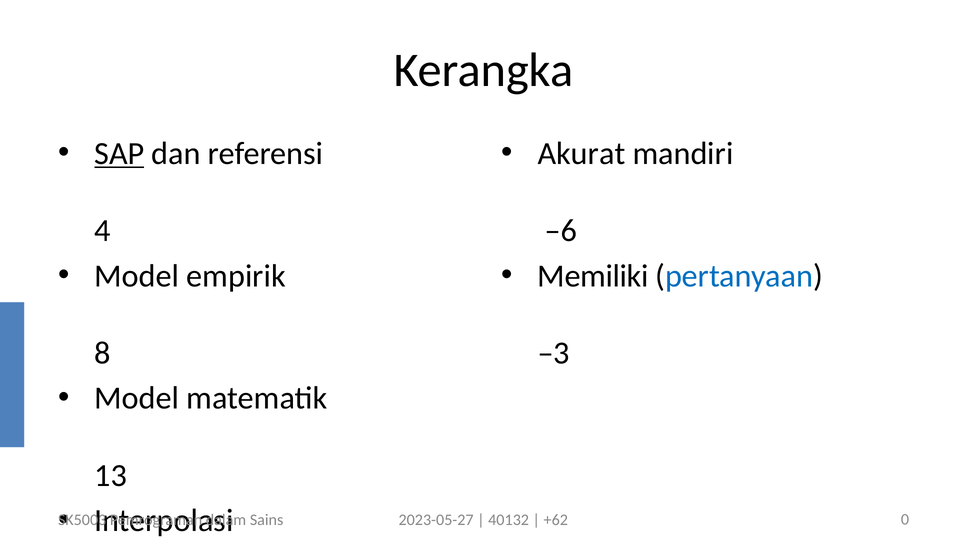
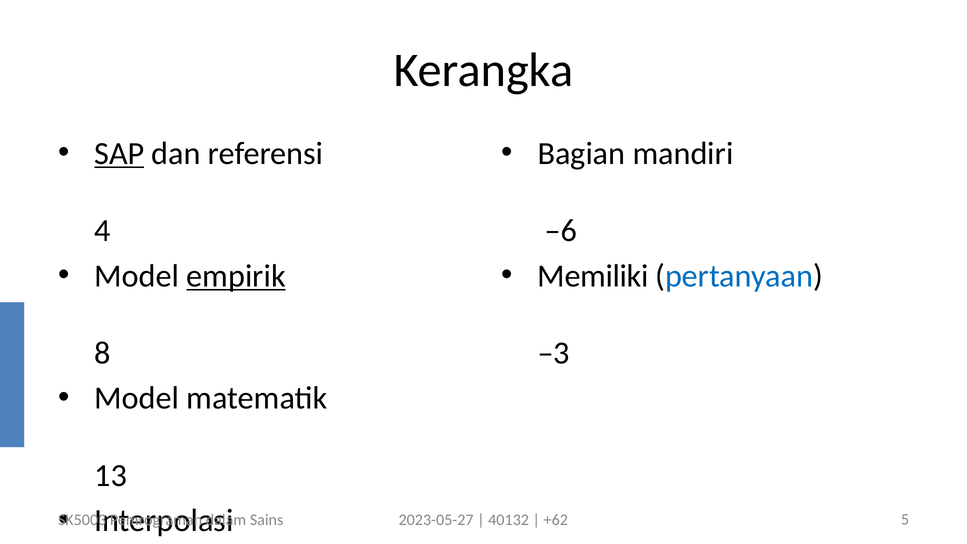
Akurat: Akurat -> Bagian
empirik underline: none -> present
0: 0 -> 5
